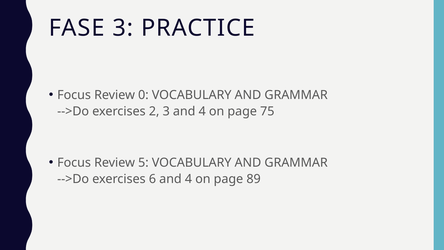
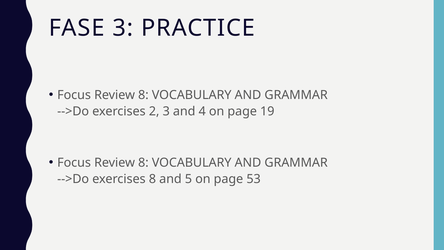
0 at (143, 95): 0 -> 8
75: 75 -> 19
5 at (143, 162): 5 -> 8
exercises 6: 6 -> 8
4 at (188, 179): 4 -> 5
89: 89 -> 53
